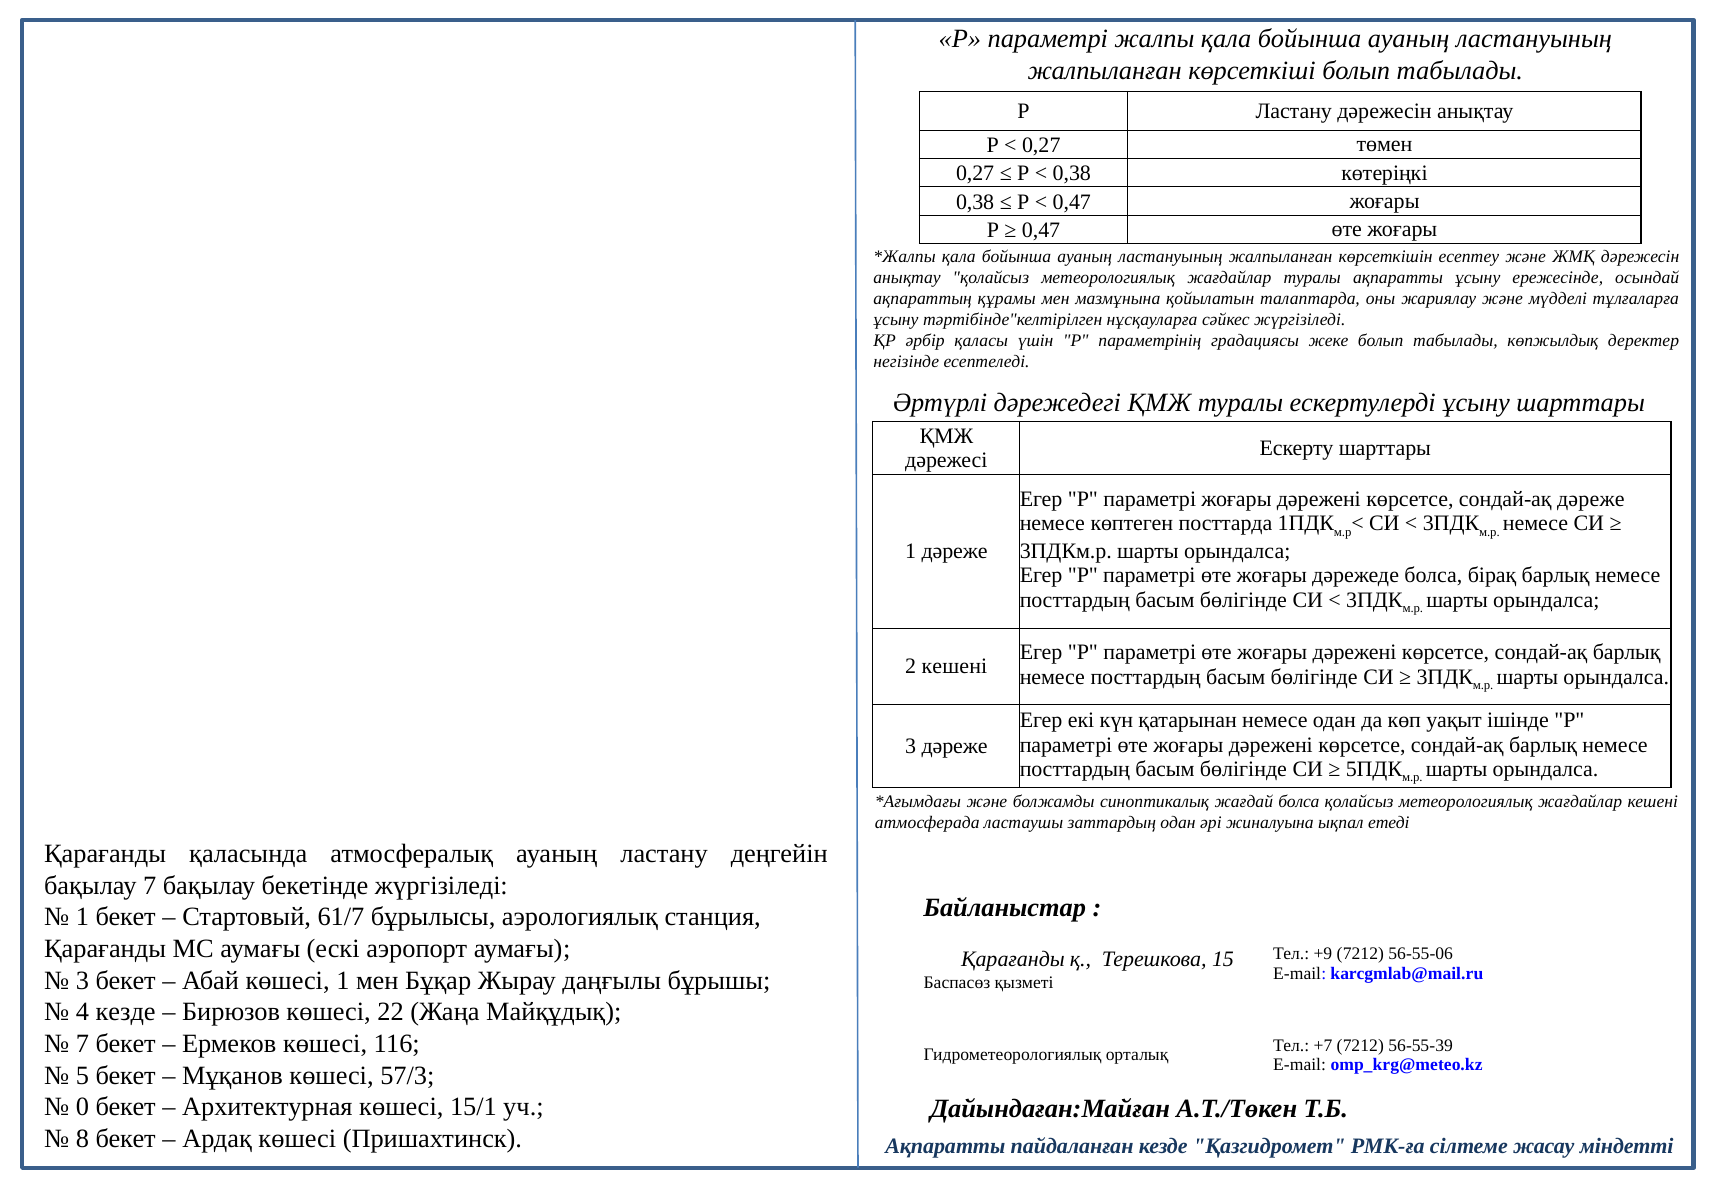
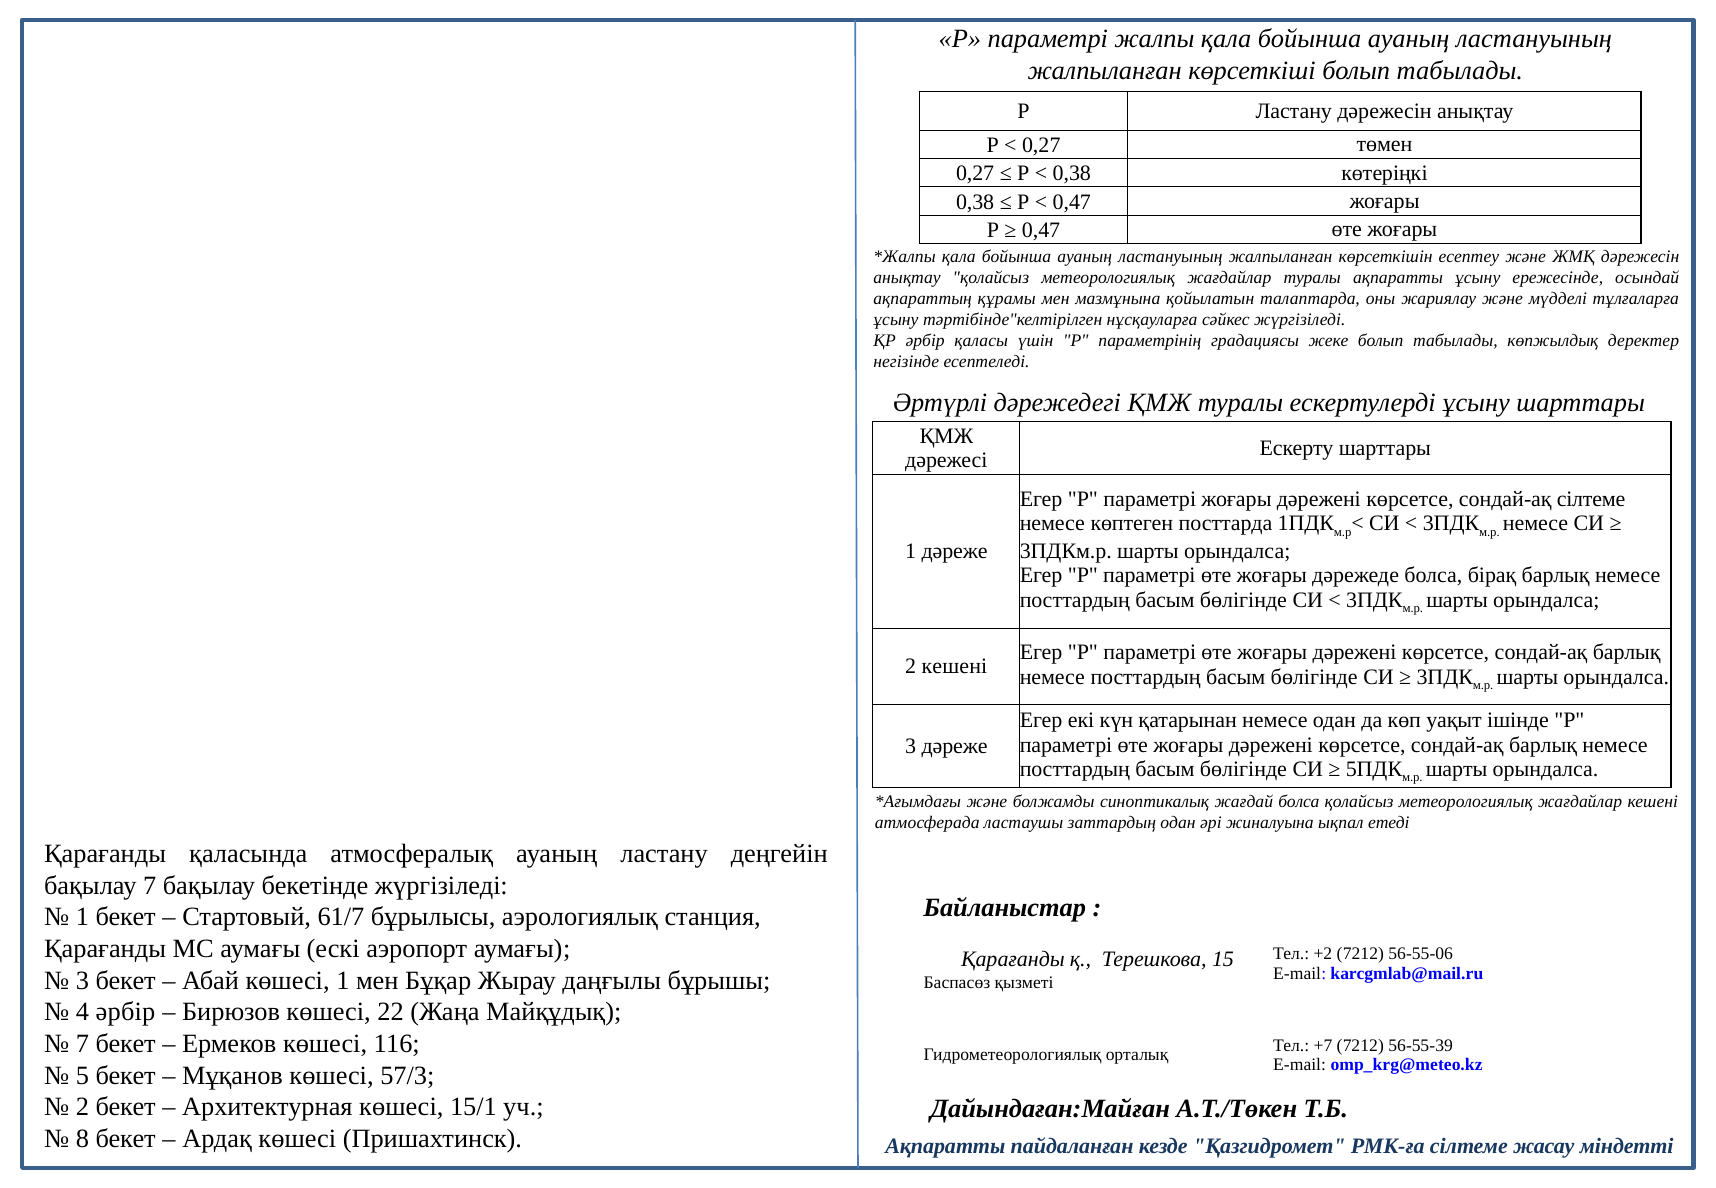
сондай-ақ дәреже: дәреже -> сілтеме
+9: +9 -> +2
4 кезде: кезде -> әрбір
0 at (82, 1107): 0 -> 2
